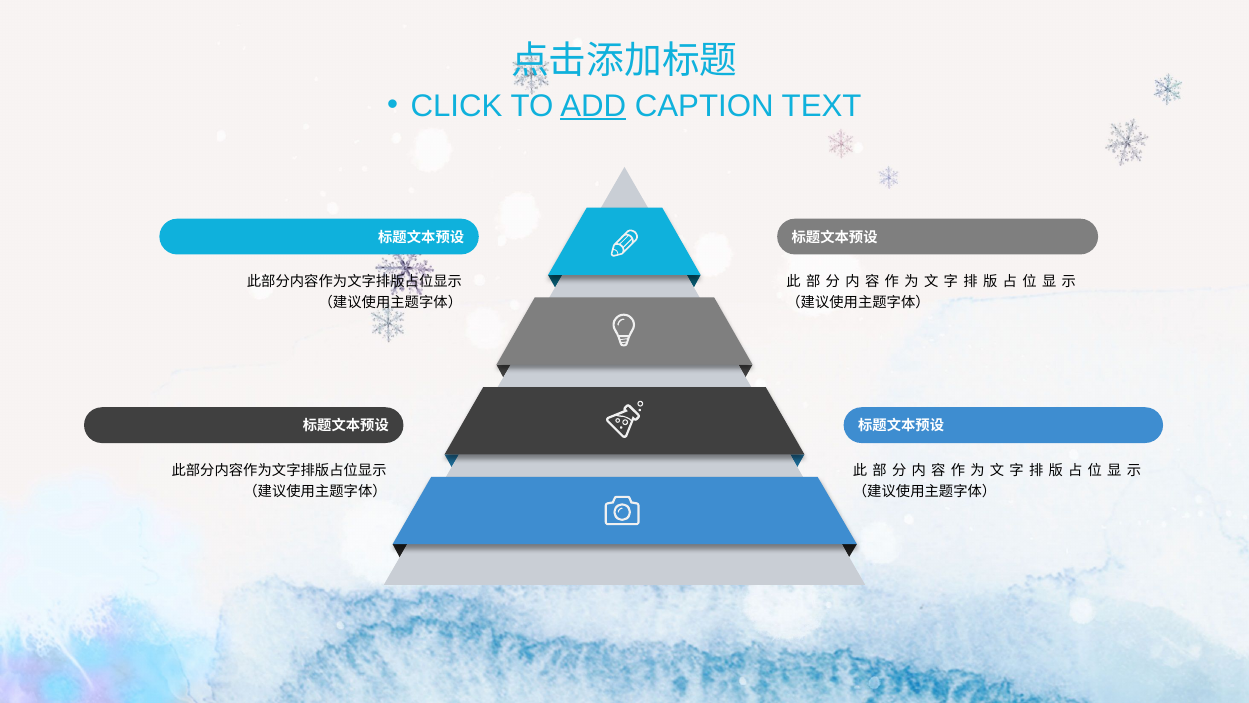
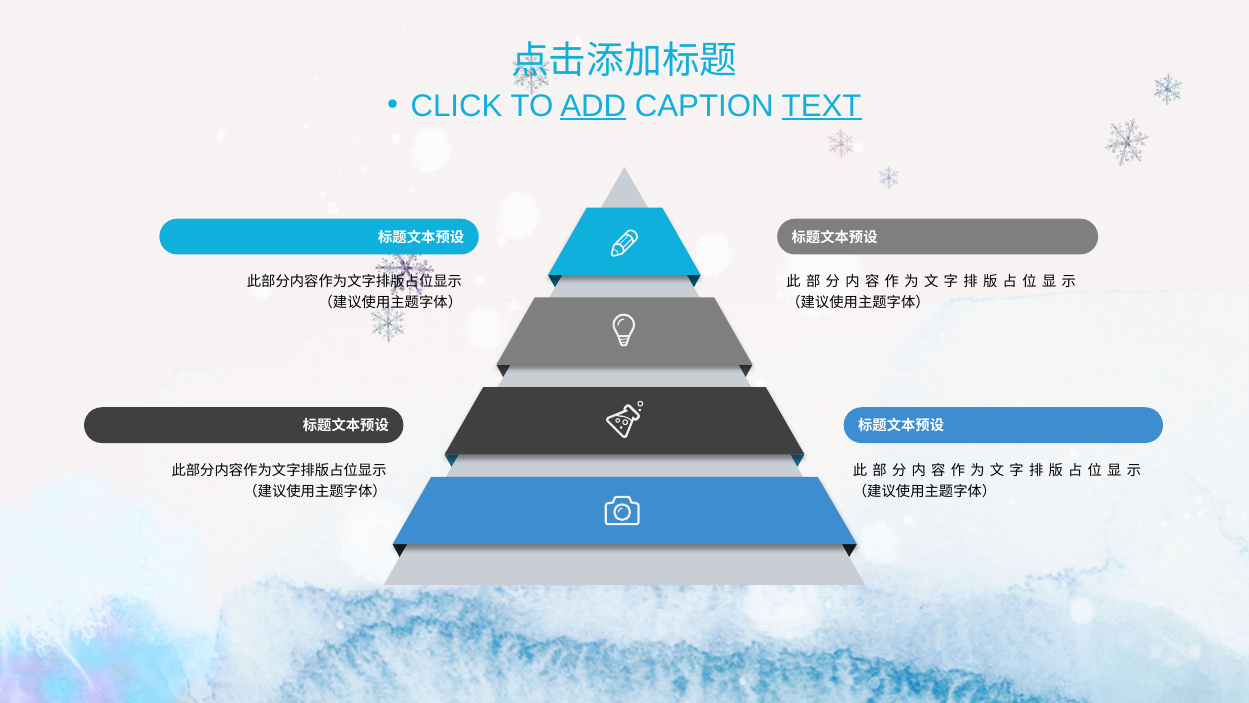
TEXT underline: none -> present
